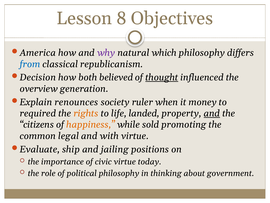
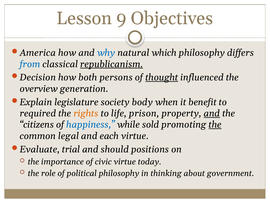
8: 8 -> 9
why colour: purple -> blue
republicanism underline: none -> present
believed: believed -> persons
renounces: renounces -> legislature
ruler: ruler -> body
money: money -> benefit
landed: landed -> prison
happiness colour: orange -> blue
the at (215, 124) underline: none -> present
with: with -> each
ship: ship -> trial
jailing: jailing -> should
